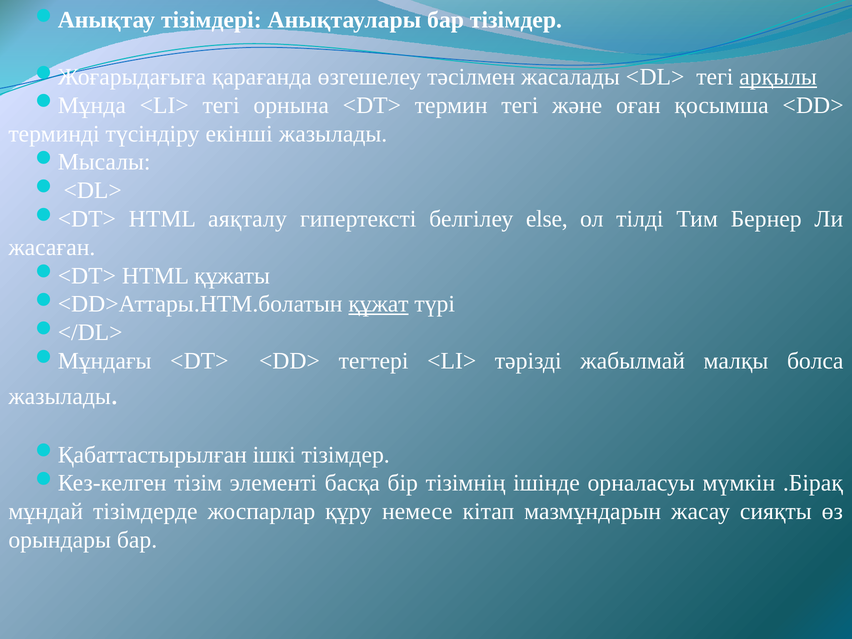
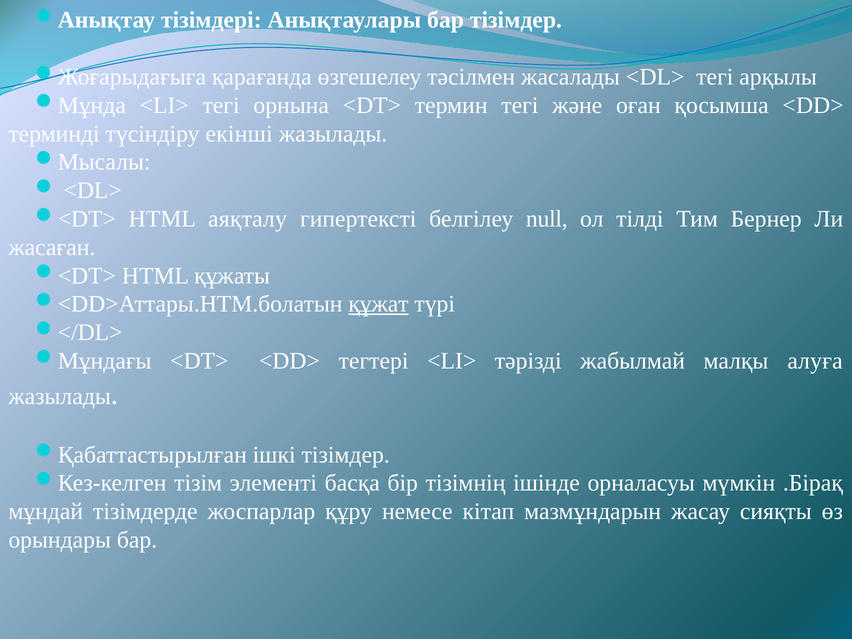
арқылы underline: present -> none
else: else -> null
болса: болса -> алуға
